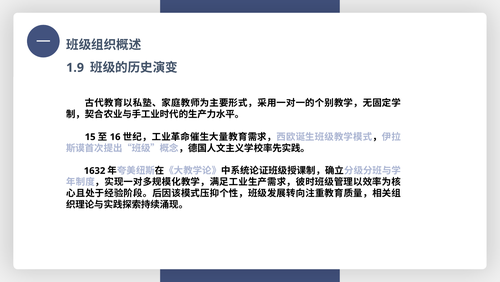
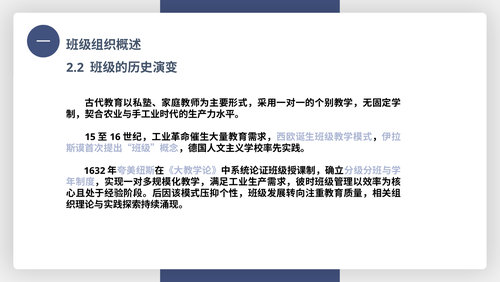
1.9: 1.9 -> 2.2
